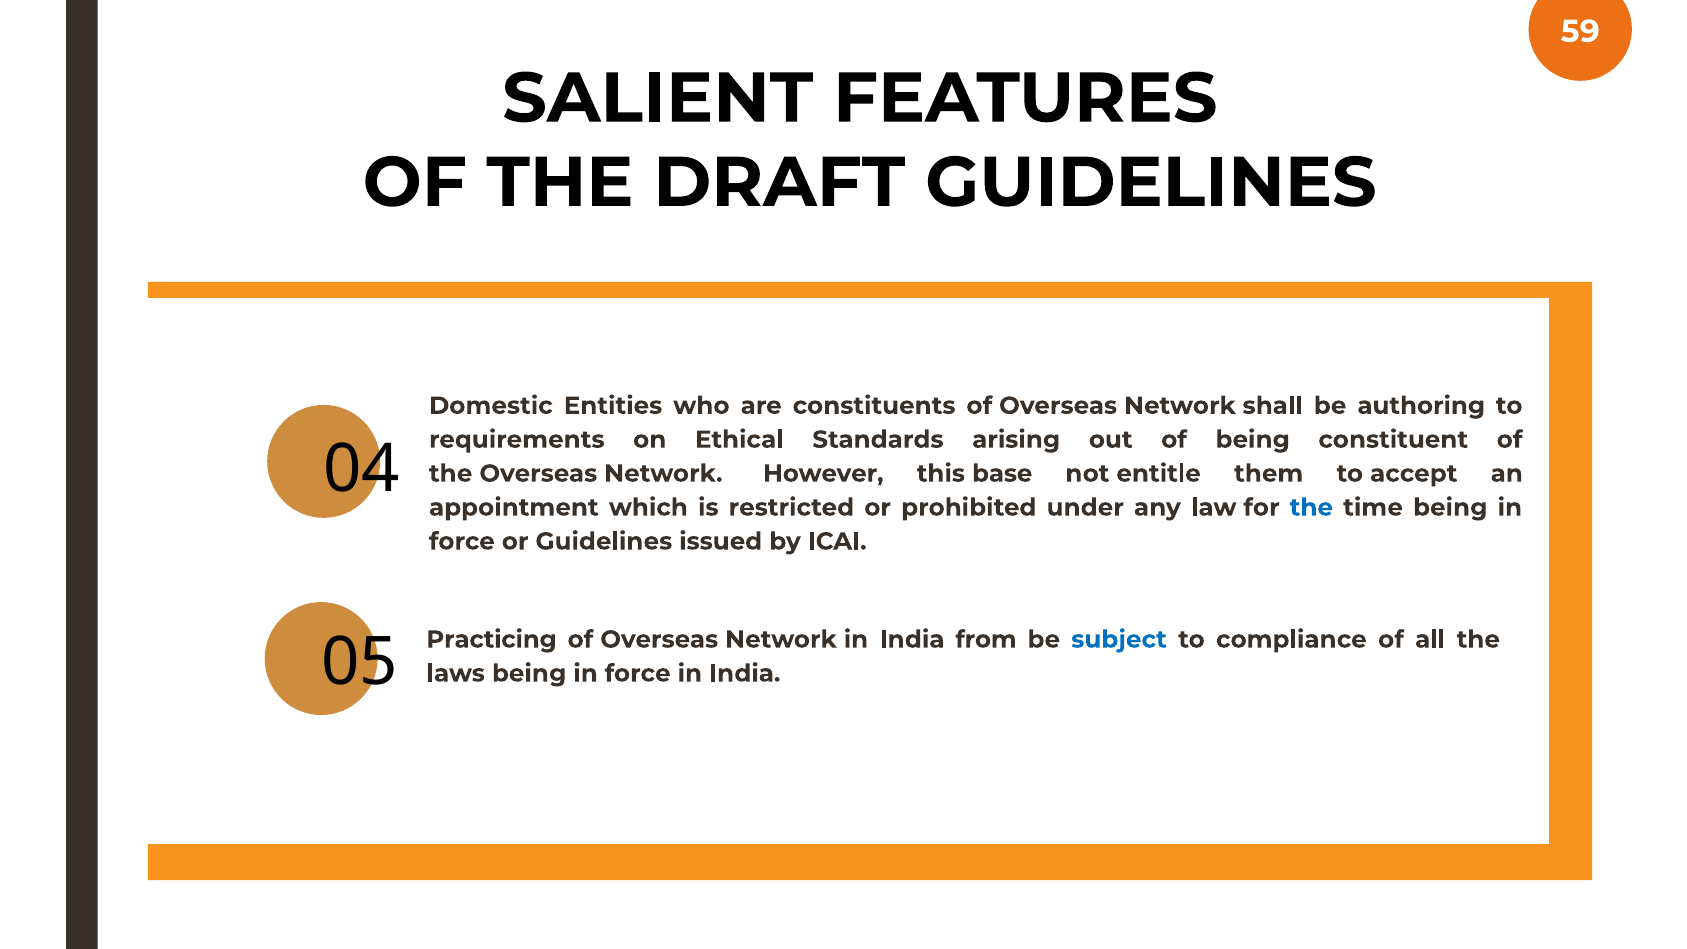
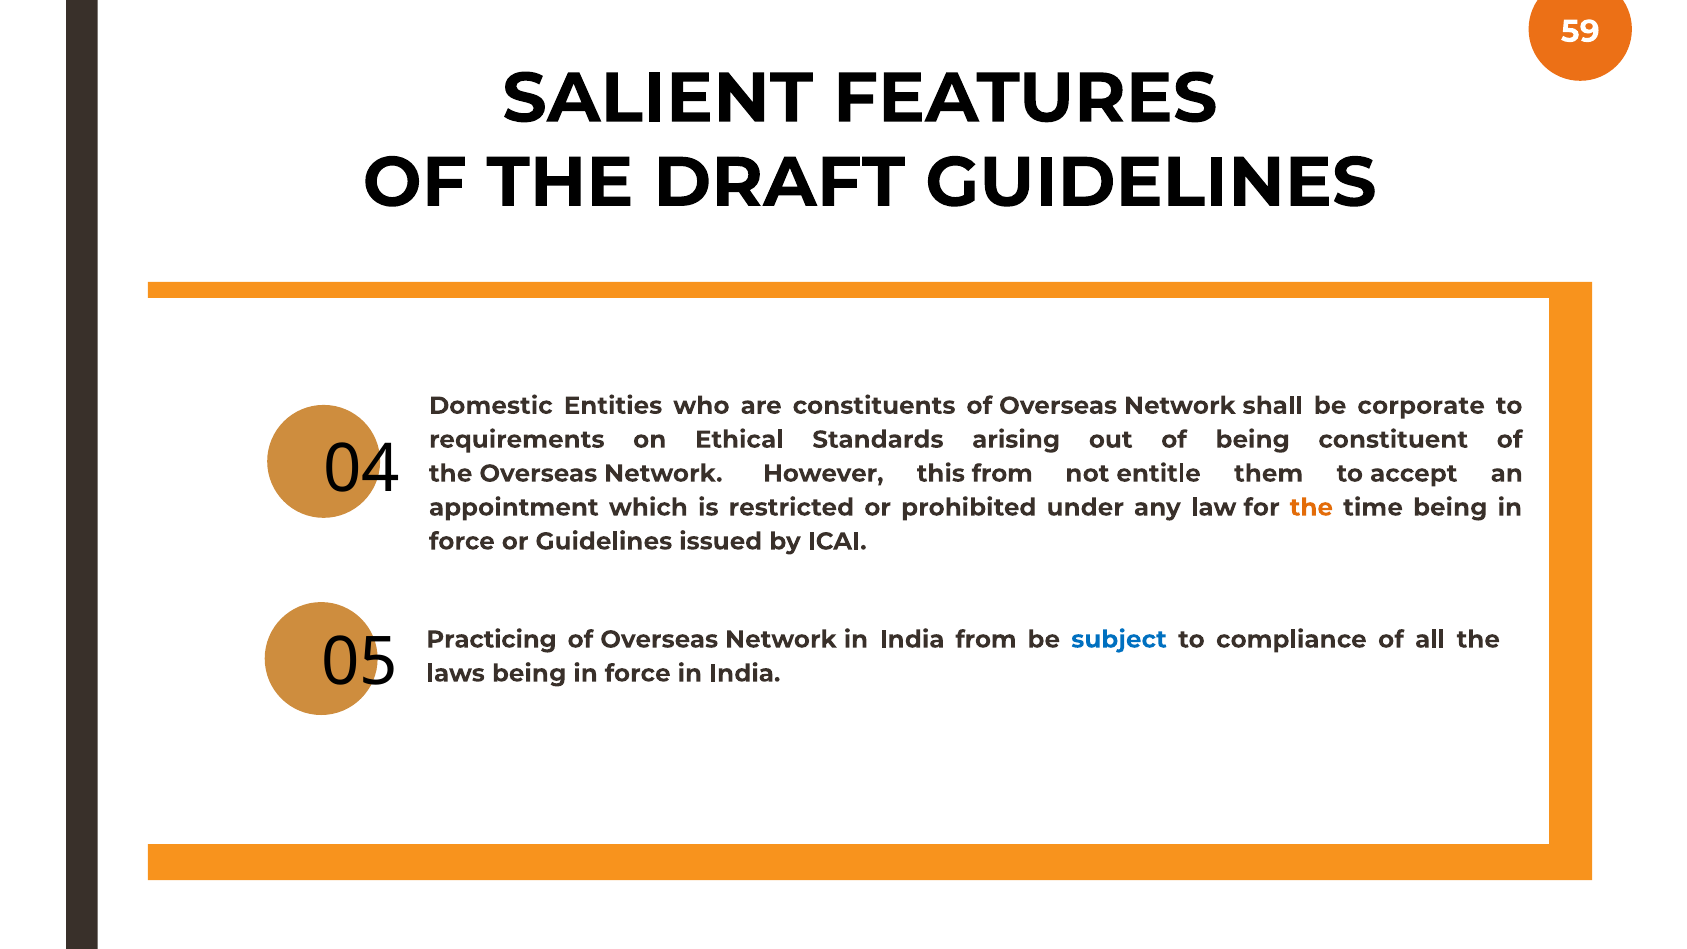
authoring: authoring -> corporate
this base: base -> from
the at (1311, 507) colour: blue -> orange
